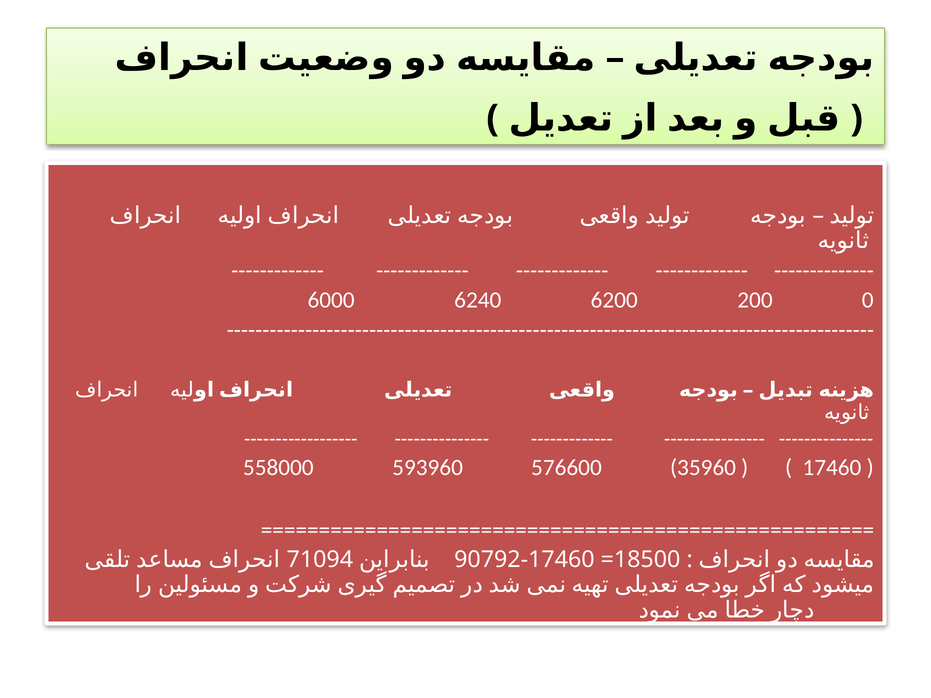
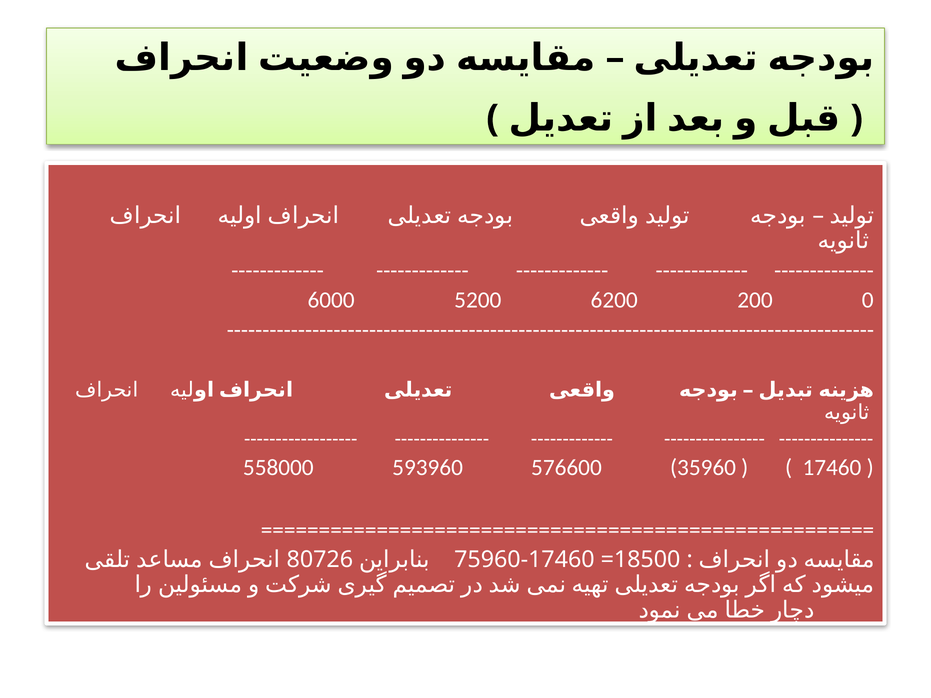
6240: 6240 -> 5200
71094: 71094 -> 80726
90792: 90792 -> 75960
